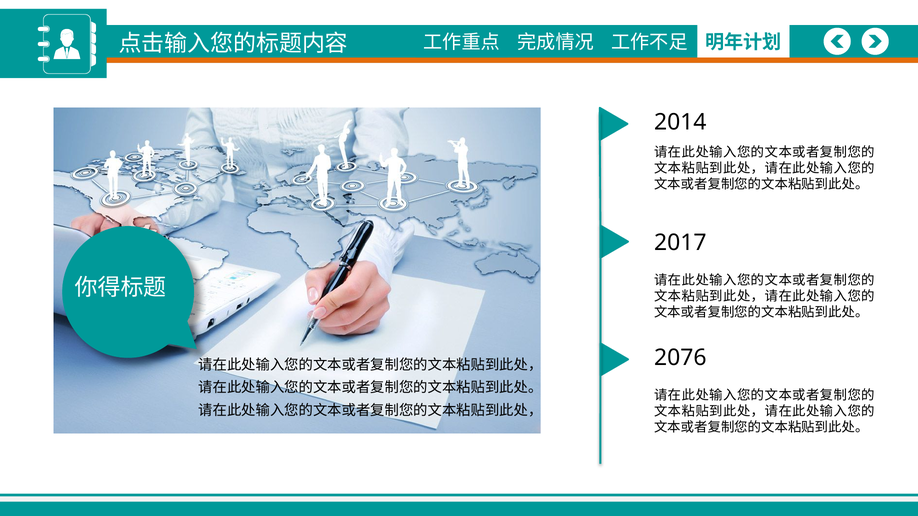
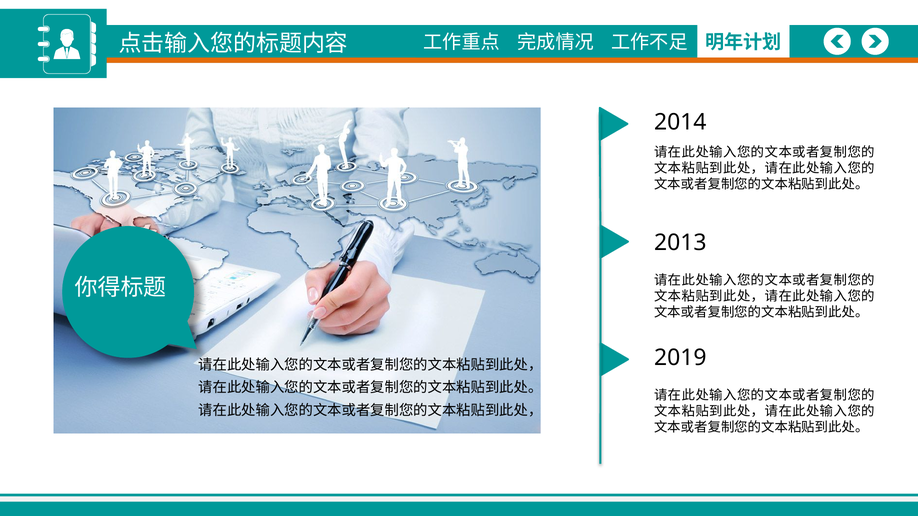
2017: 2017 -> 2013
2076: 2076 -> 2019
